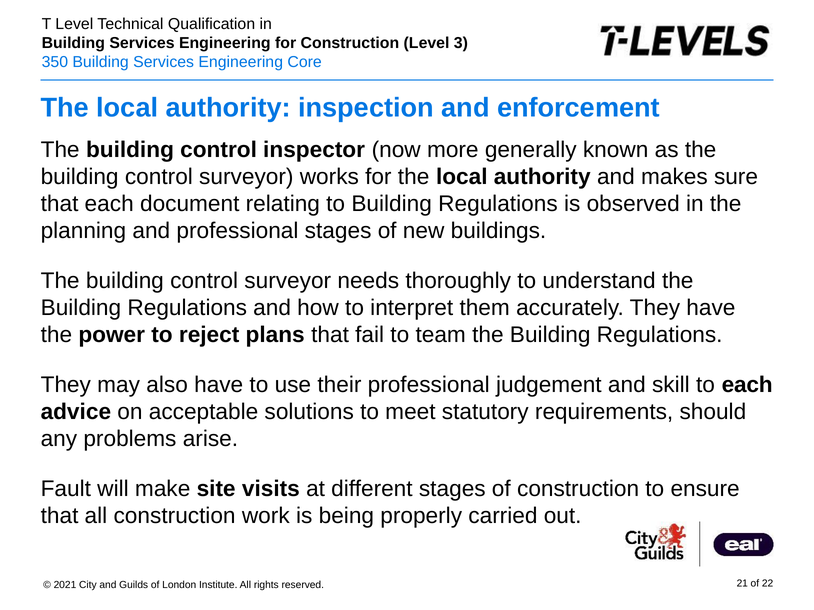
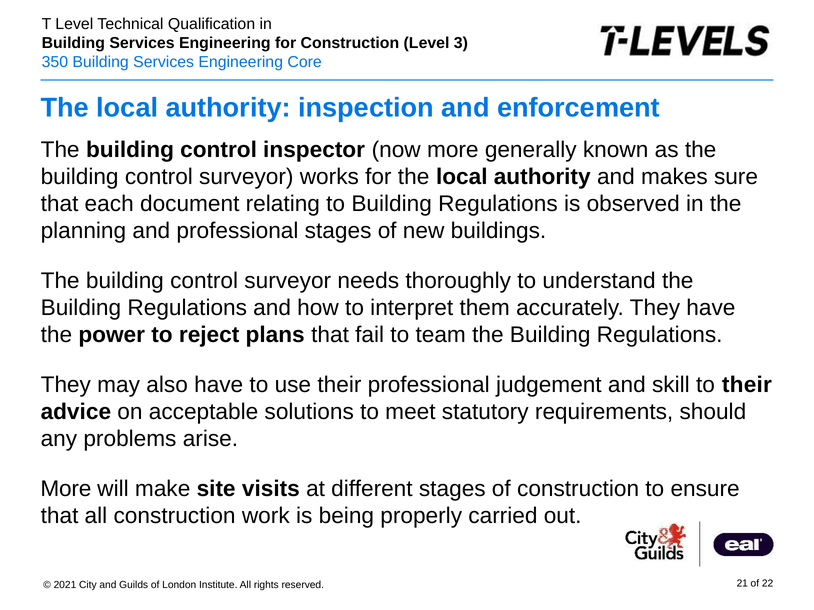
to each: each -> their
Fault at (66, 489): Fault -> More
